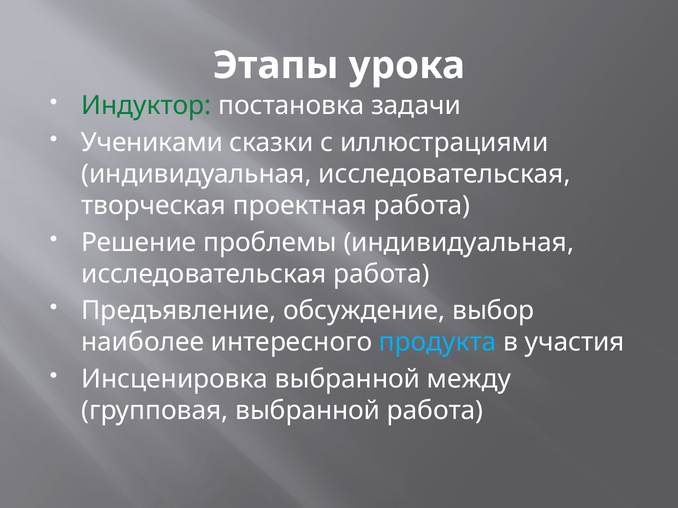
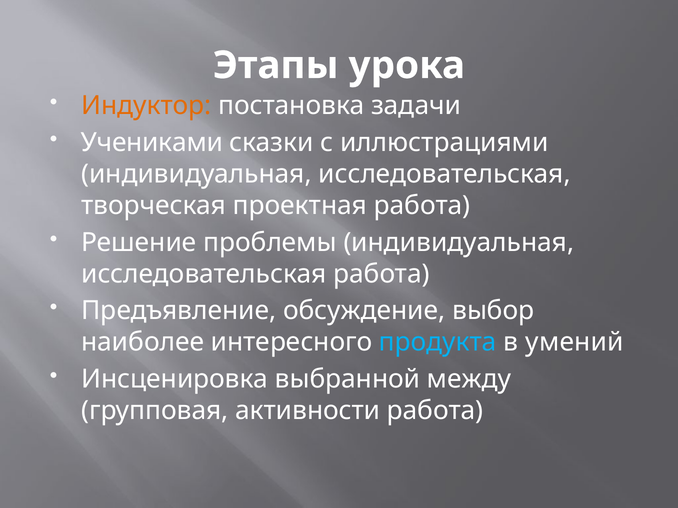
Индуктор colour: green -> orange
участия: участия -> умений
групповая выбранной: выбранной -> активности
